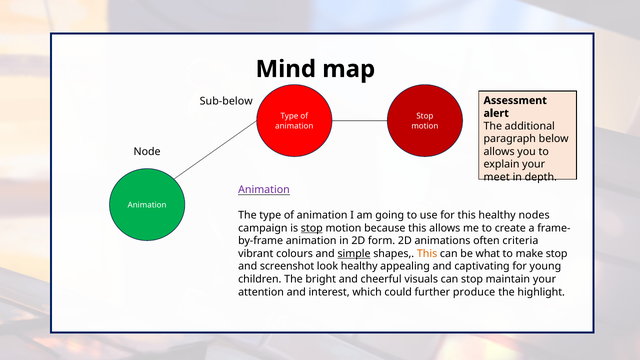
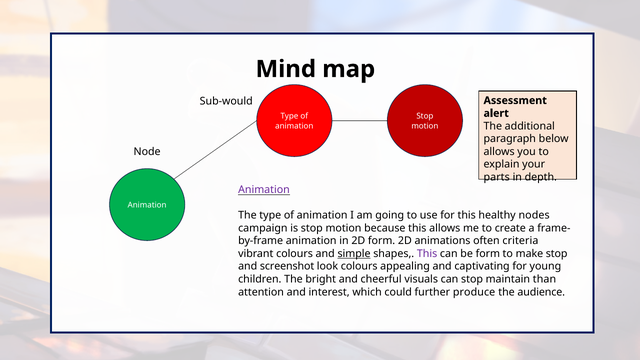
Sub-below: Sub-below -> Sub-would
meet: meet -> parts
stop at (312, 228) underline: present -> none
This at (427, 254) colour: orange -> purple
be what: what -> form
look healthy: healthy -> colours
maintain your: your -> than
highlight: highlight -> audience
